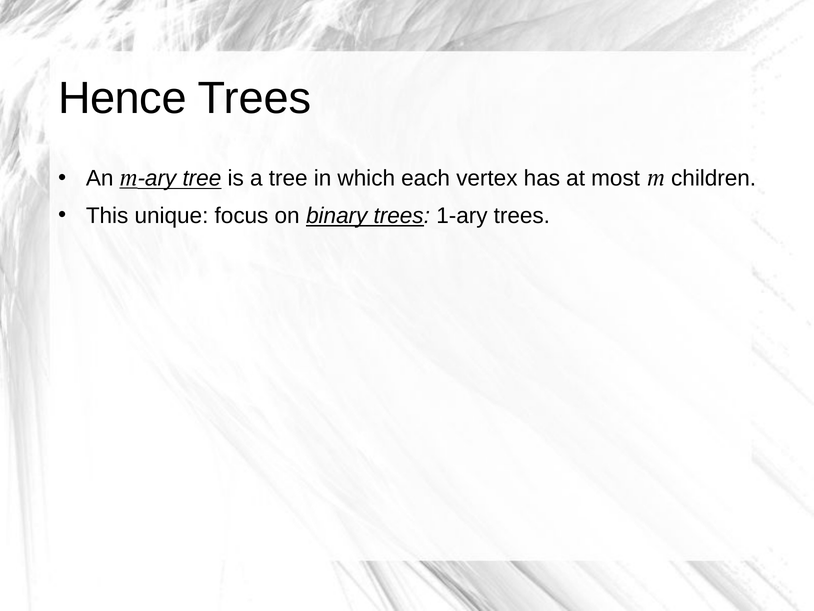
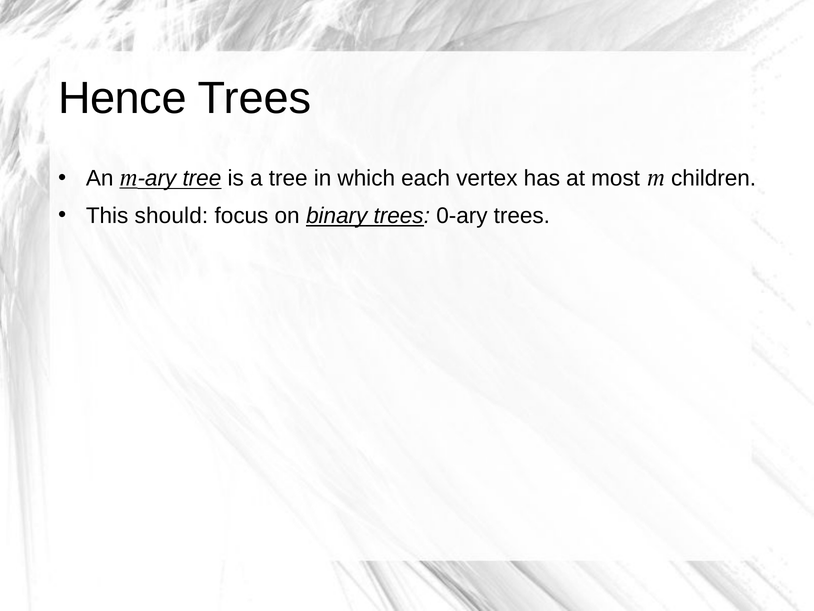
unique: unique -> should
1-ary: 1-ary -> 0-ary
